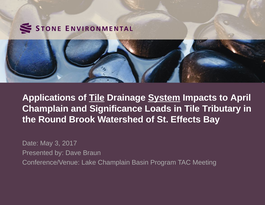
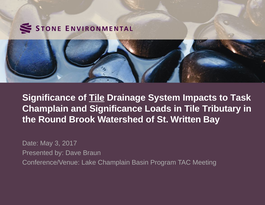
Applications at (49, 98): Applications -> Significance
System underline: present -> none
April: April -> Task
Effects: Effects -> Written
